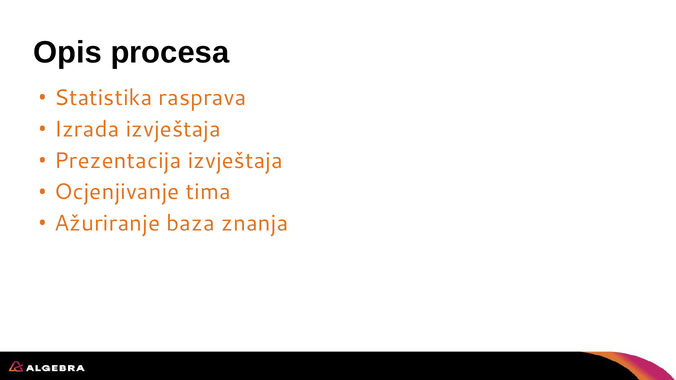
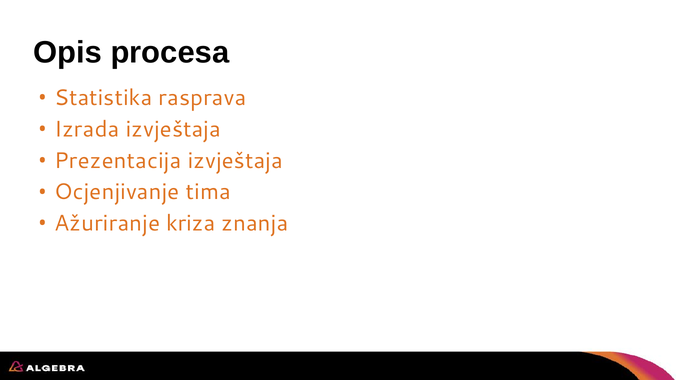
baza: baza -> kriza
